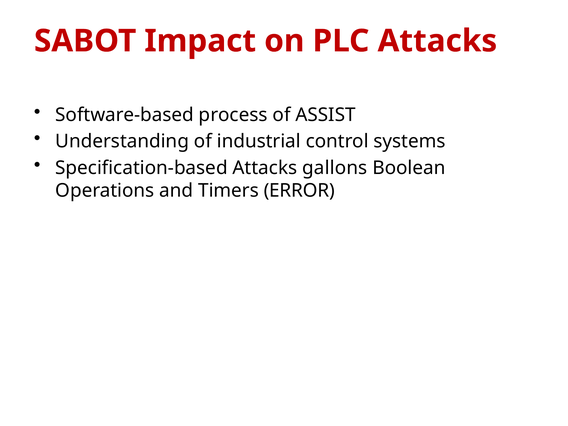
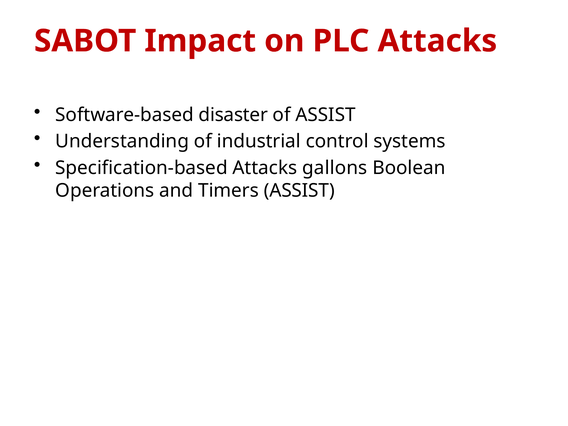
process: process -> disaster
Timers ERROR: ERROR -> ASSIST
